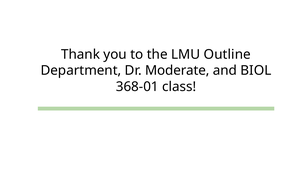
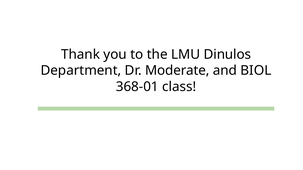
Outline: Outline -> Dinulos
